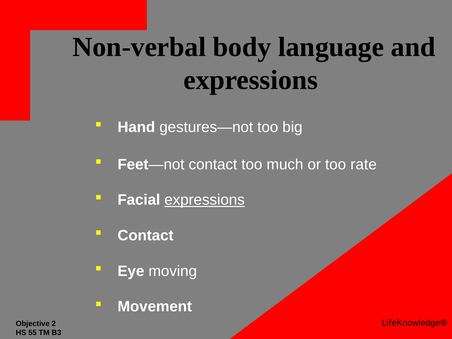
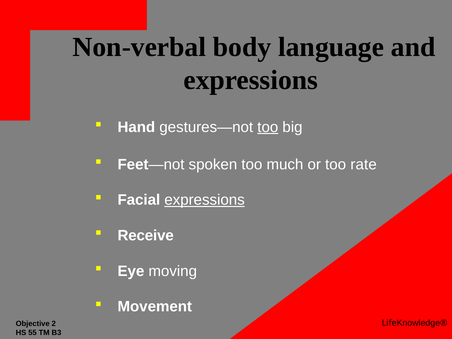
too at (268, 127) underline: none -> present
Feet—not contact: contact -> spoken
Contact at (146, 236): Contact -> Receive
